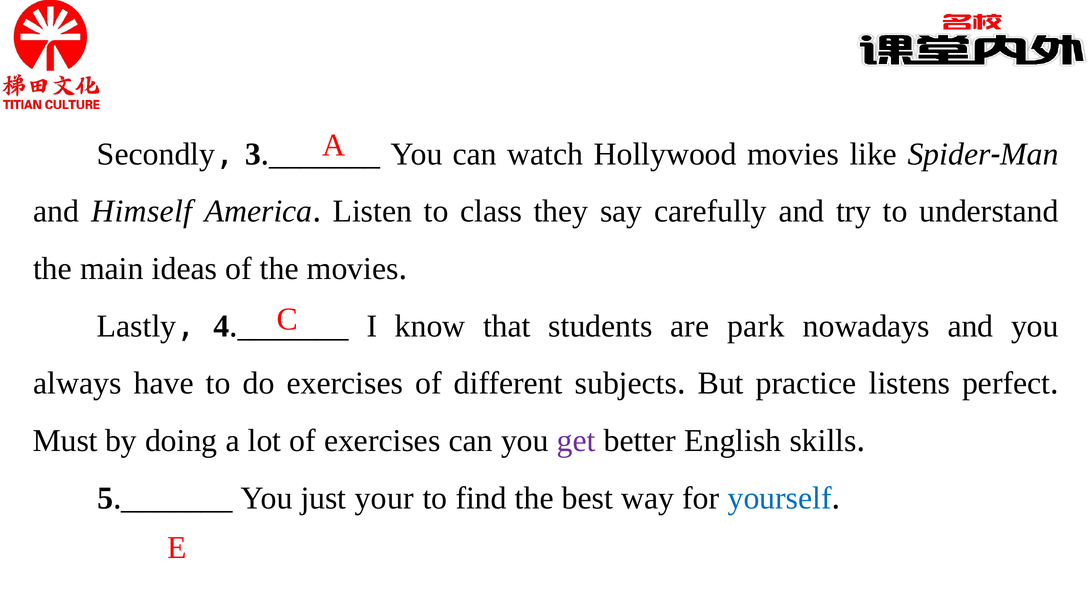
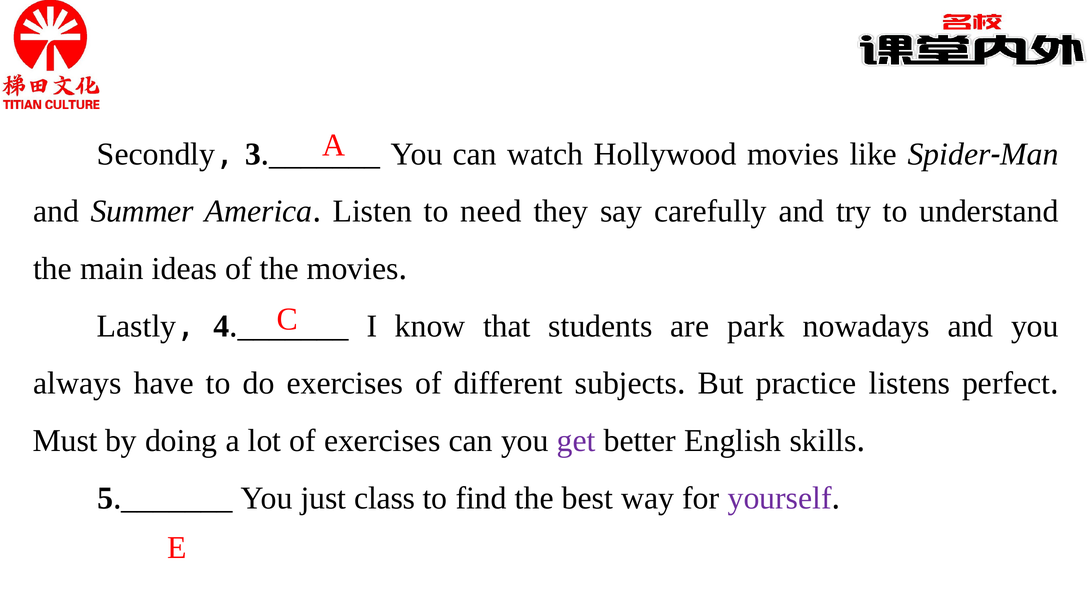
Himself: Himself -> Summer
class: class -> need
your: your -> class
yourself colour: blue -> purple
